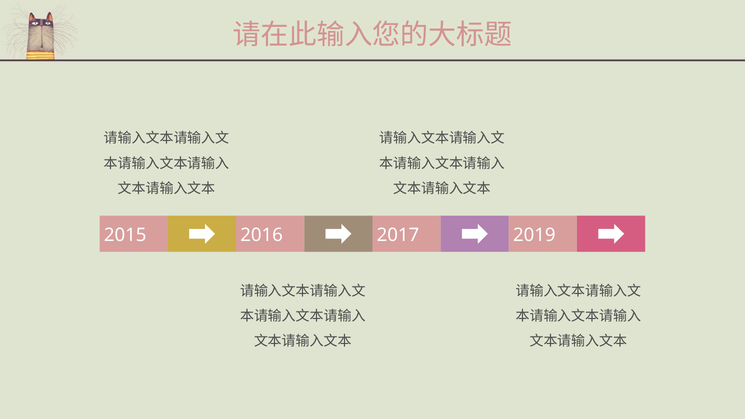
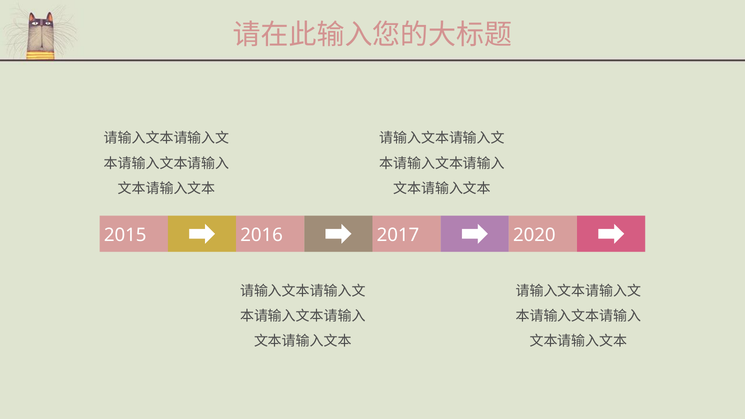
2019: 2019 -> 2020
